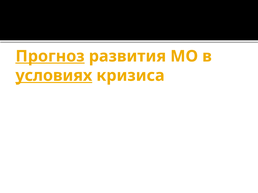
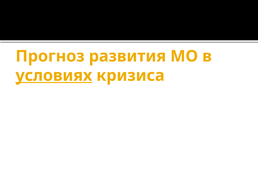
Прогноз underline: present -> none
